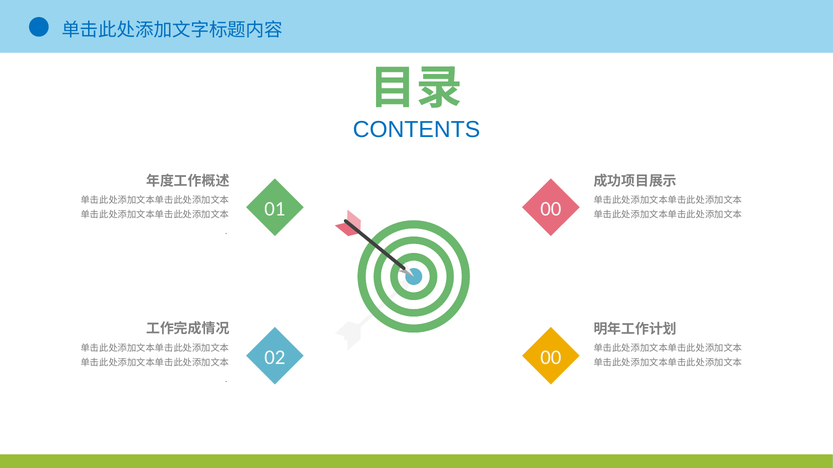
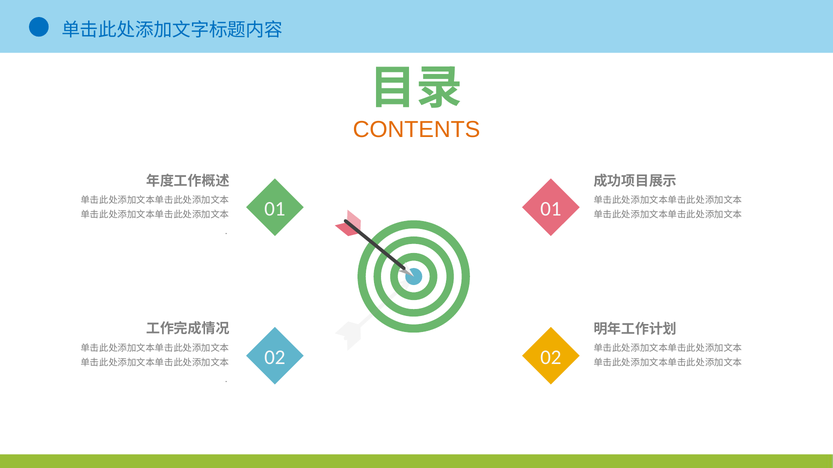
CONTENTS colour: blue -> orange
01 00: 00 -> 01
02 00: 00 -> 02
